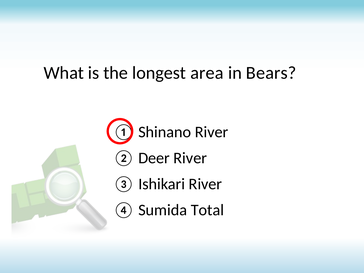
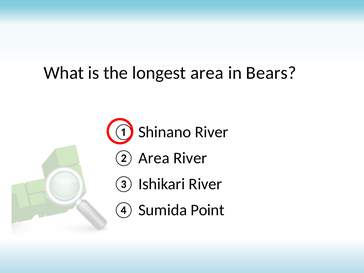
② Deer: Deer -> Area
Total: Total -> Point
